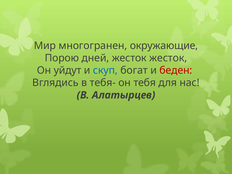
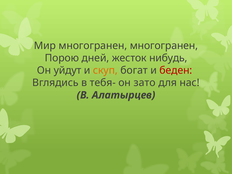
многогранен окружающие: окружающие -> многогранен
жесток жесток: жесток -> нибудь
скуп colour: blue -> orange
тебя: тебя -> зато
